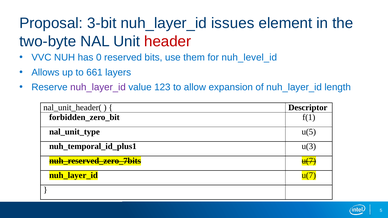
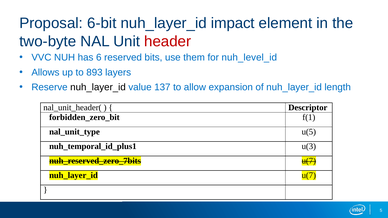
3-bit: 3-bit -> 6-bit
issues: issues -> impact
0: 0 -> 6
661: 661 -> 893
nuh_layer_id at (98, 87) colour: purple -> black
123: 123 -> 137
